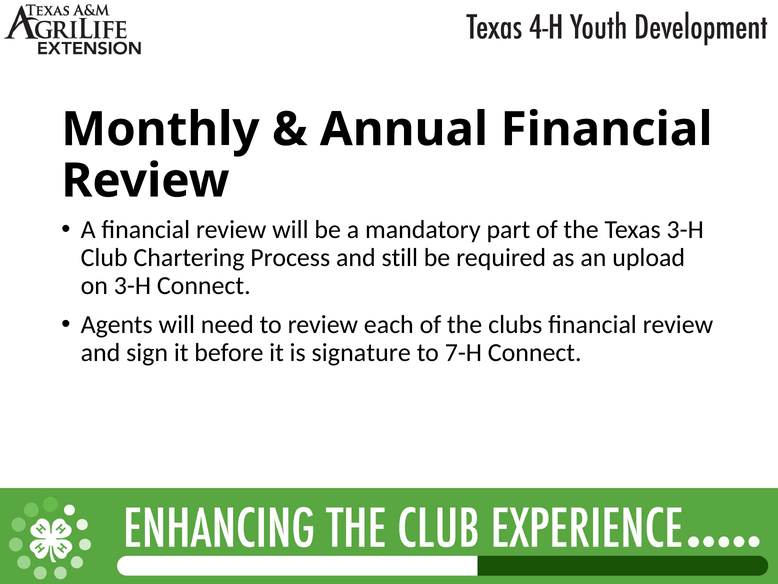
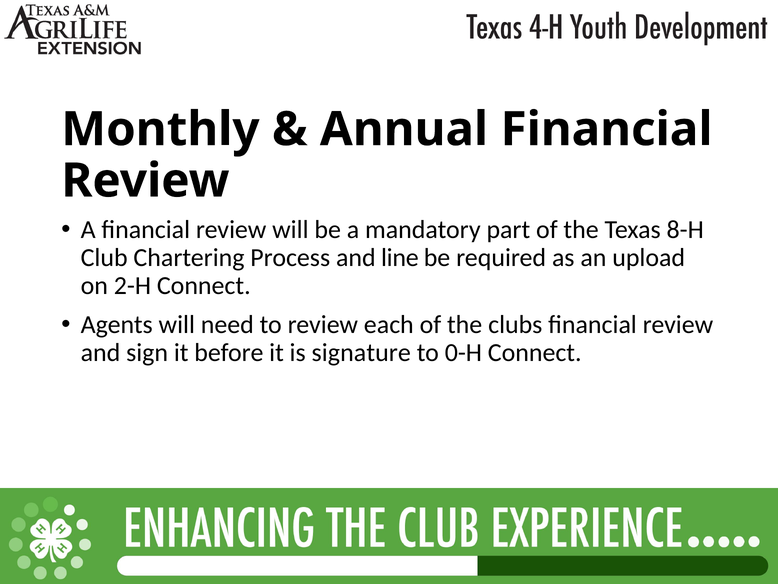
Texas 3-H: 3-H -> 8-H
still: still -> line
on 3-H: 3-H -> 2-H
7-H: 7-H -> 0-H
